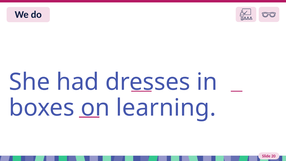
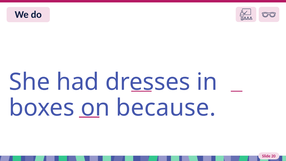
learning: learning -> because
